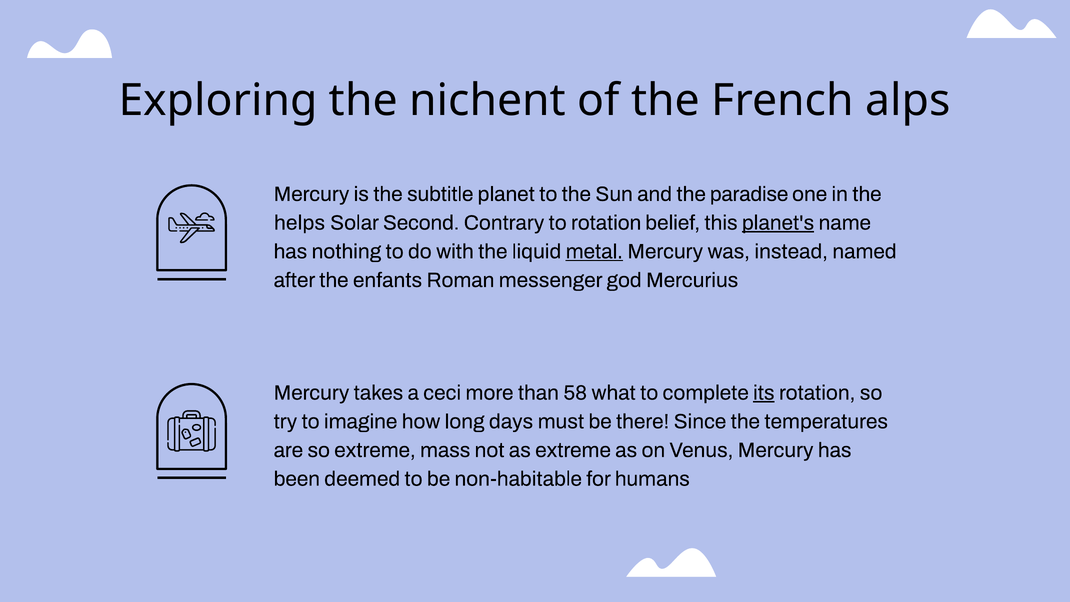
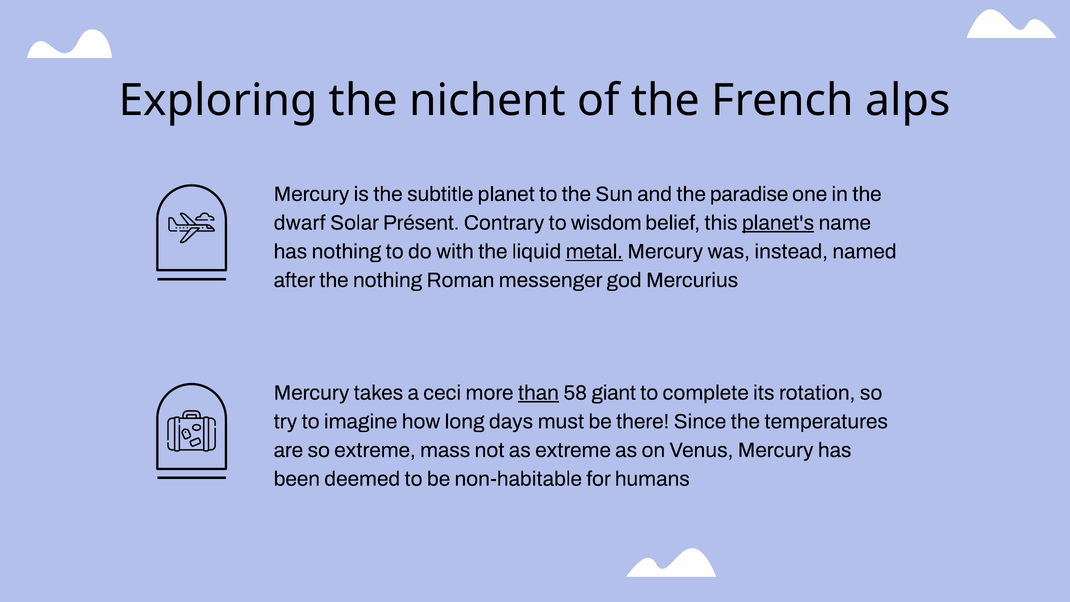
helps: helps -> dwarf
Second: Second -> Présent
to rotation: rotation -> wisdom
the enfants: enfants -> nothing
than underline: none -> present
what: what -> giant
its underline: present -> none
